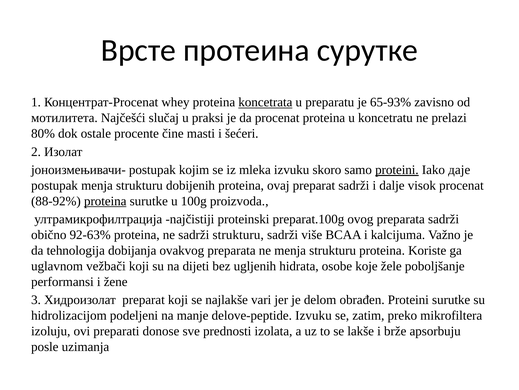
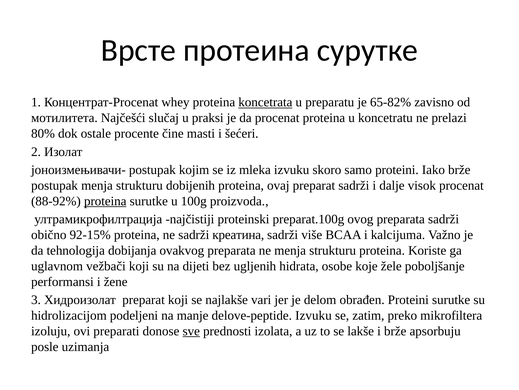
65-93%: 65-93% -> 65-82%
proteini at (397, 170) underline: present -> none
Iako даје: даје -> brže
92-63%: 92-63% -> 92-15%
sadrži strukturu: strukturu -> креатина
sve underline: none -> present
